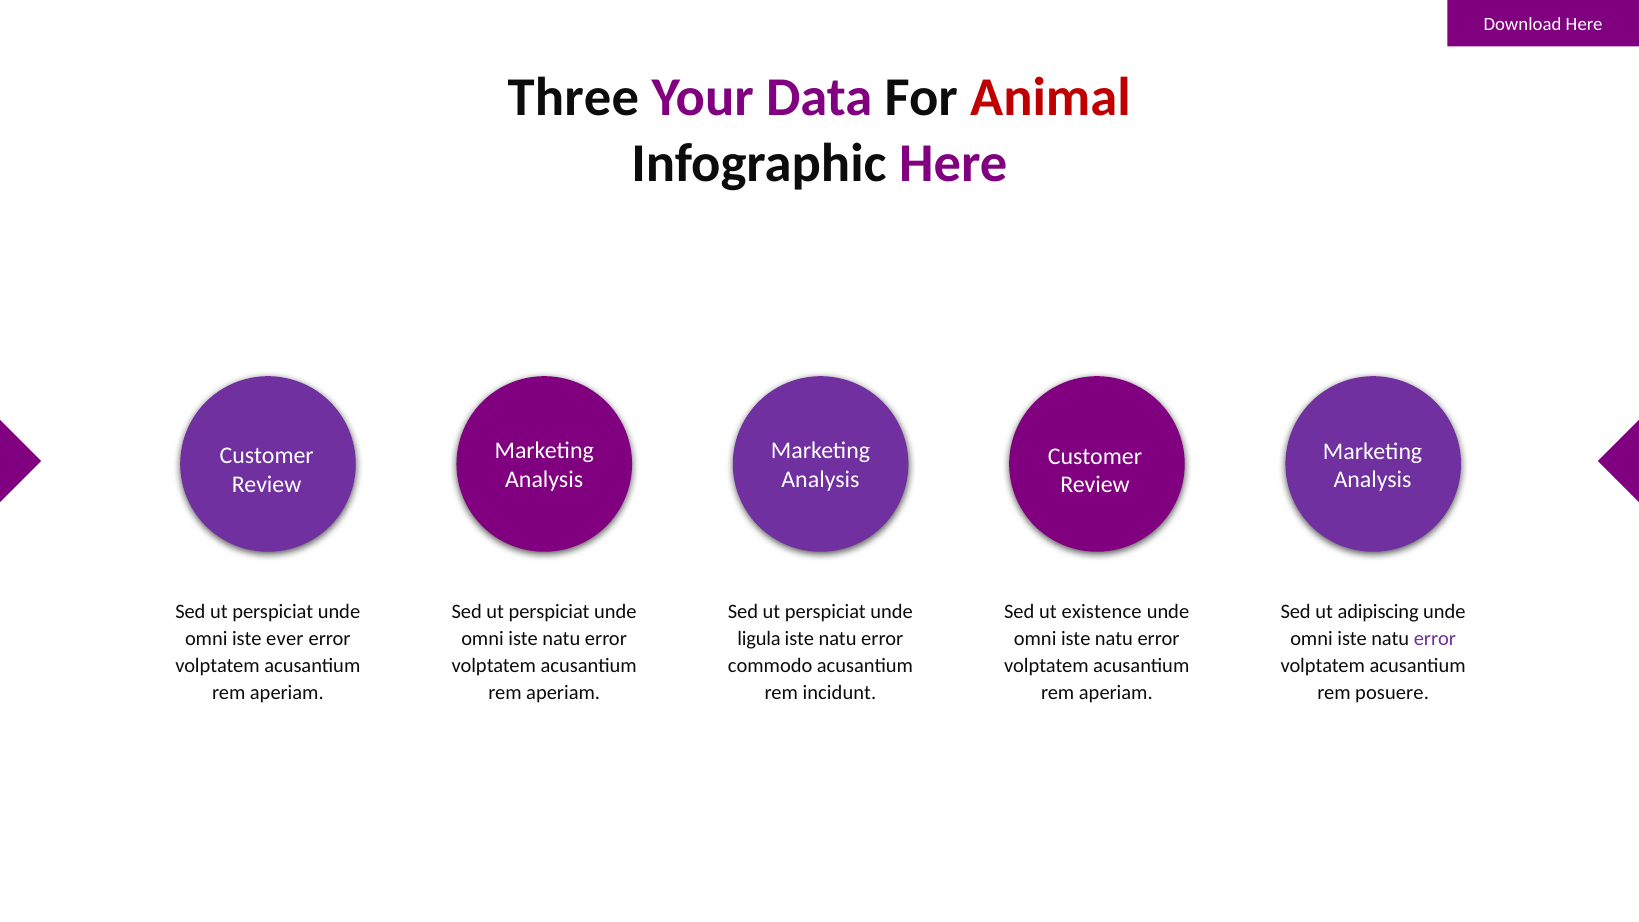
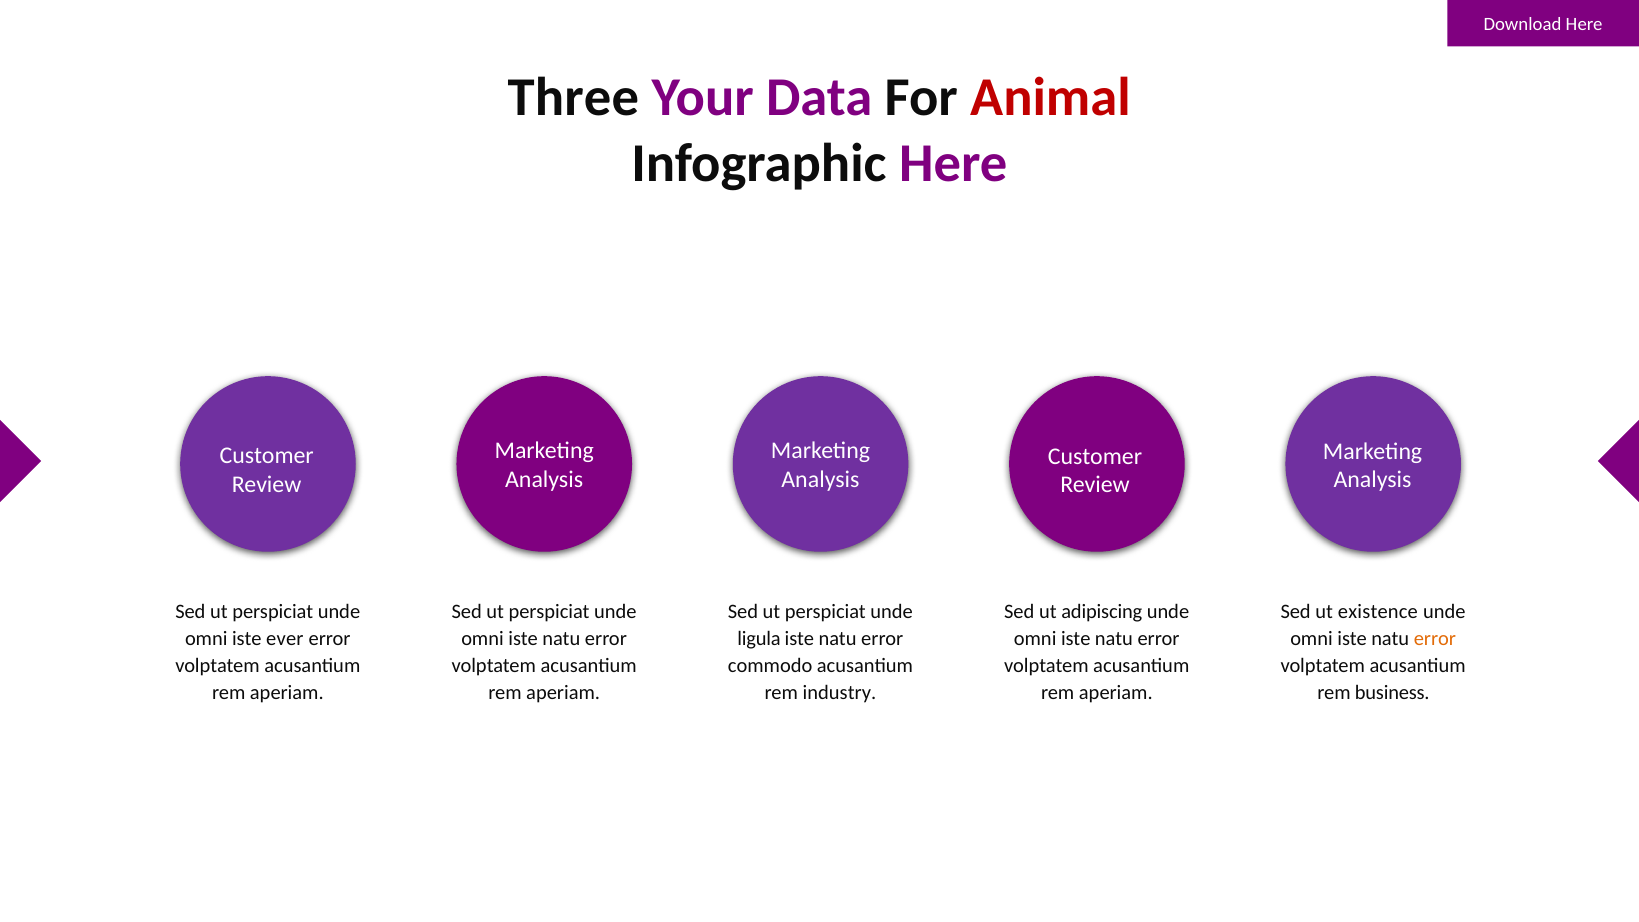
existence: existence -> adipiscing
adipiscing: adipiscing -> existence
error at (1435, 638) colour: purple -> orange
incidunt: incidunt -> industry
posuere: posuere -> business
